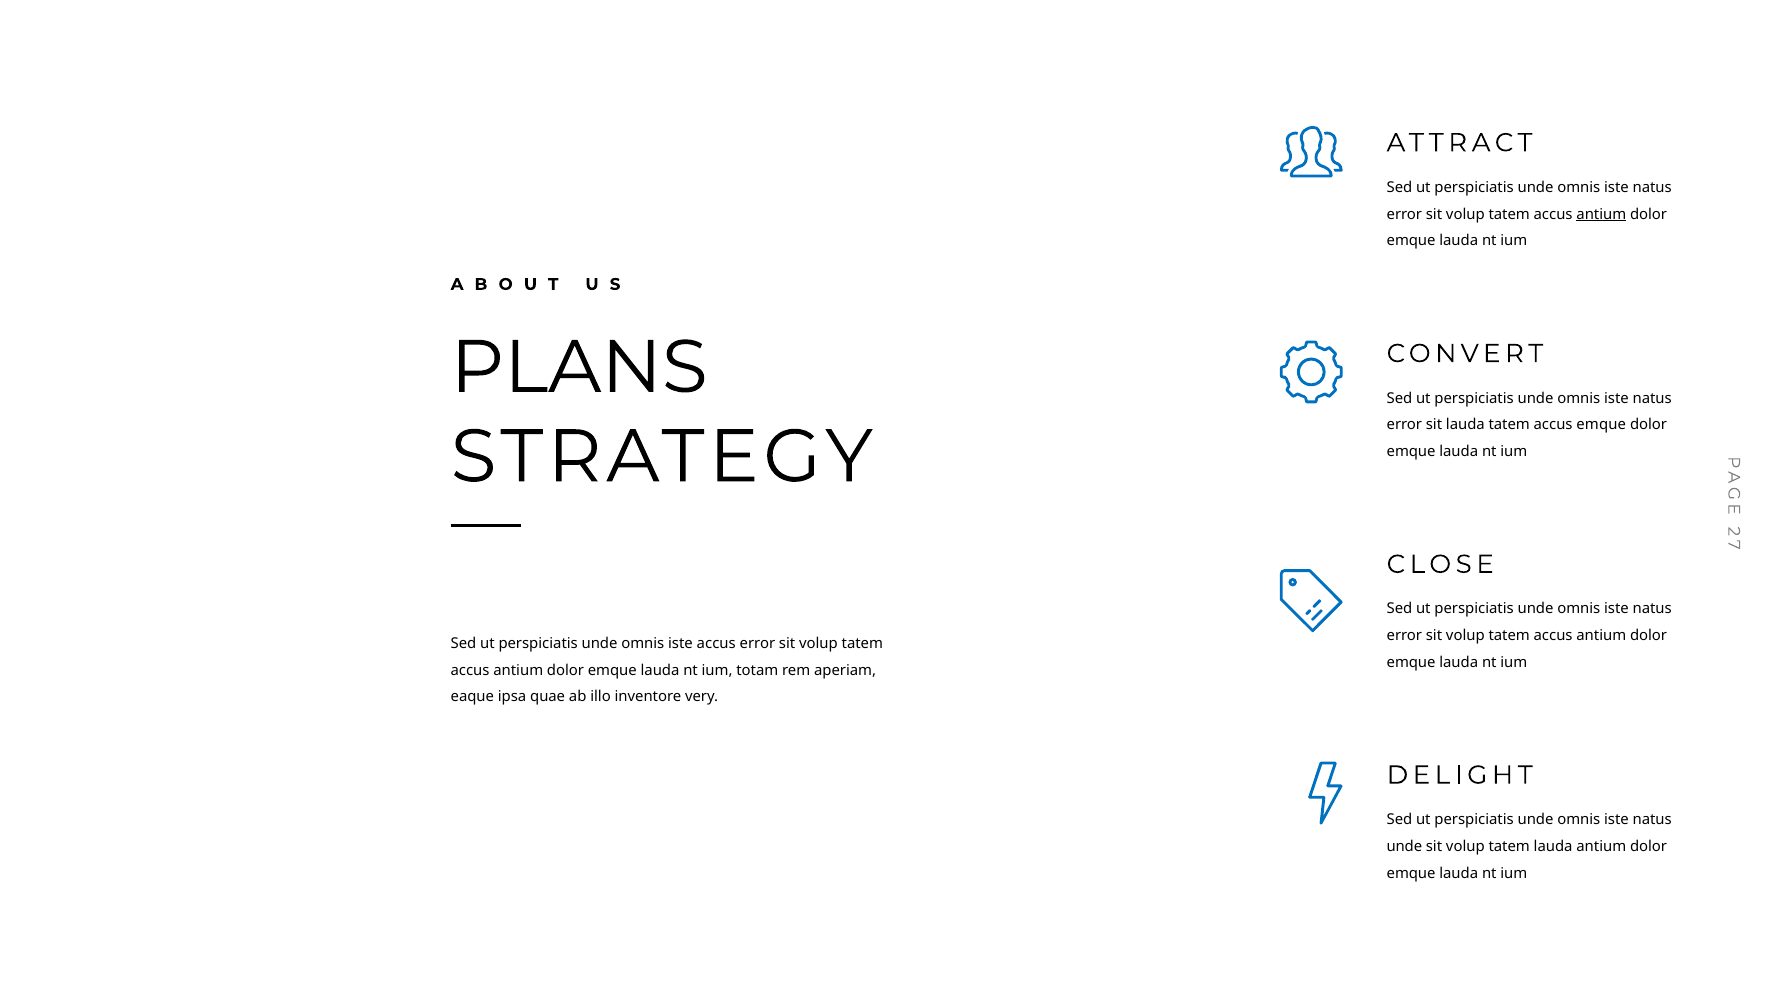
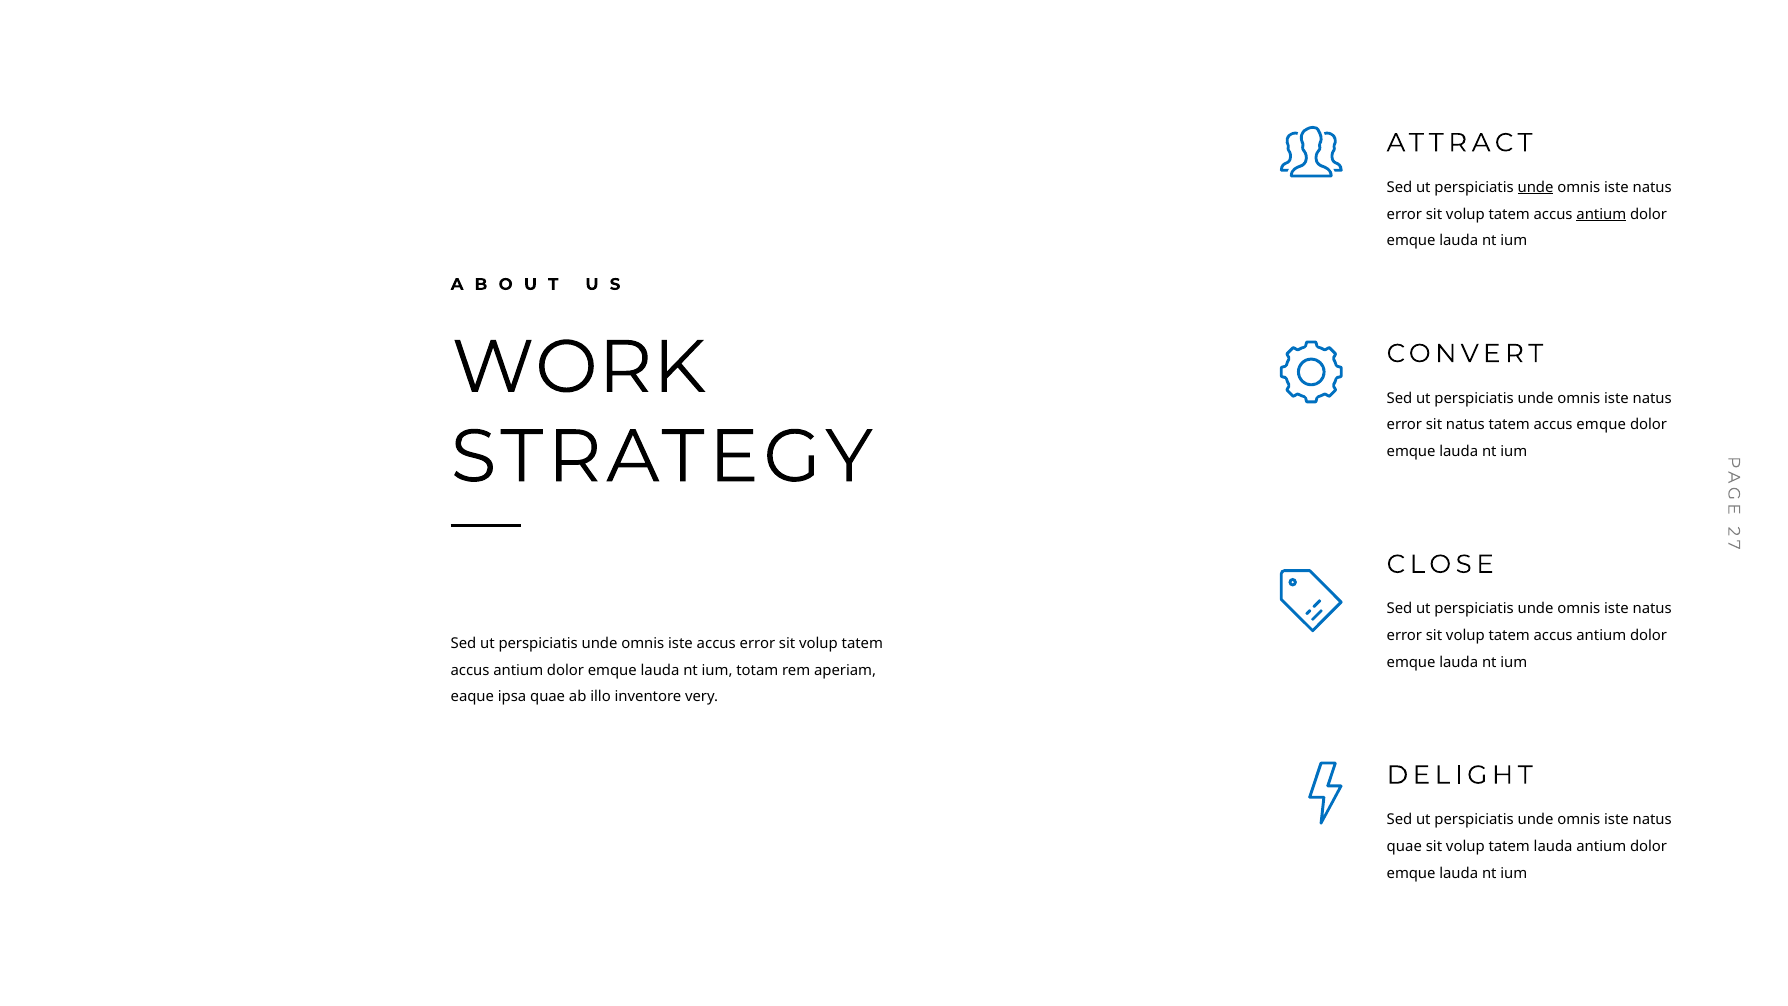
unde at (1536, 187) underline: none -> present
PLANS: PLANS -> WORK
sit lauda: lauda -> natus
unde at (1404, 846): unde -> quae
